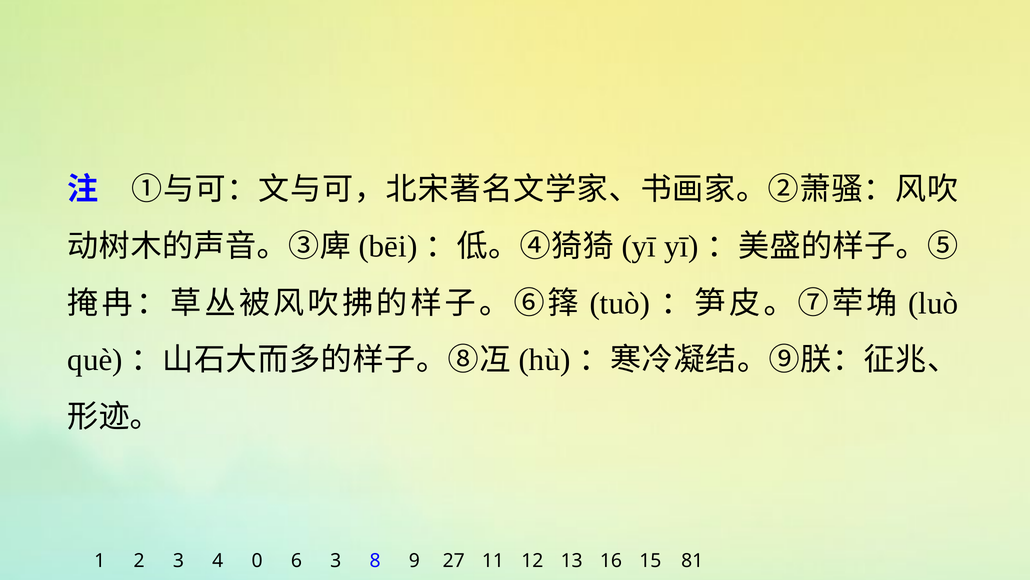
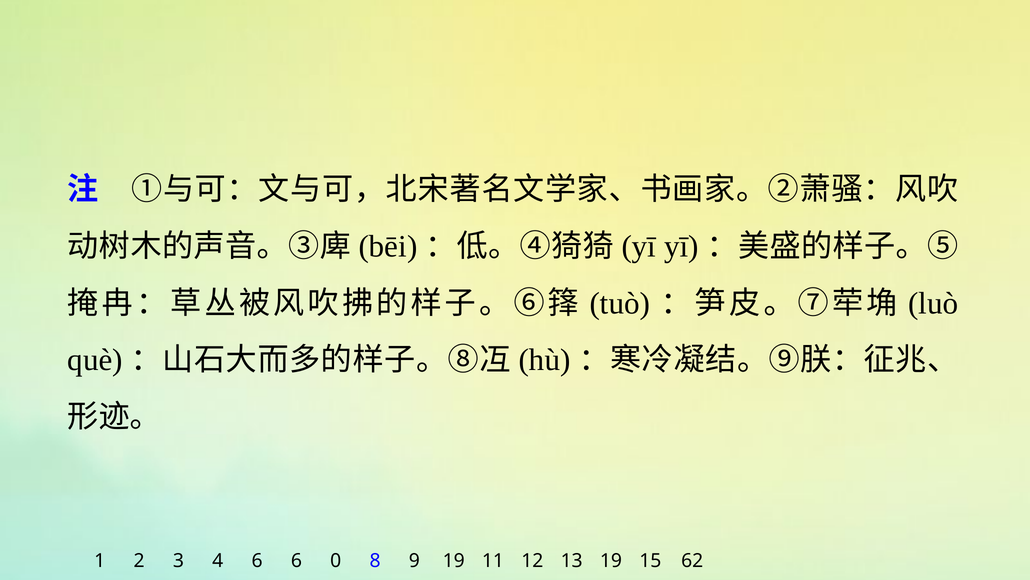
4 0: 0 -> 6
6 3: 3 -> 0
9 27: 27 -> 19
13 16: 16 -> 19
81: 81 -> 62
